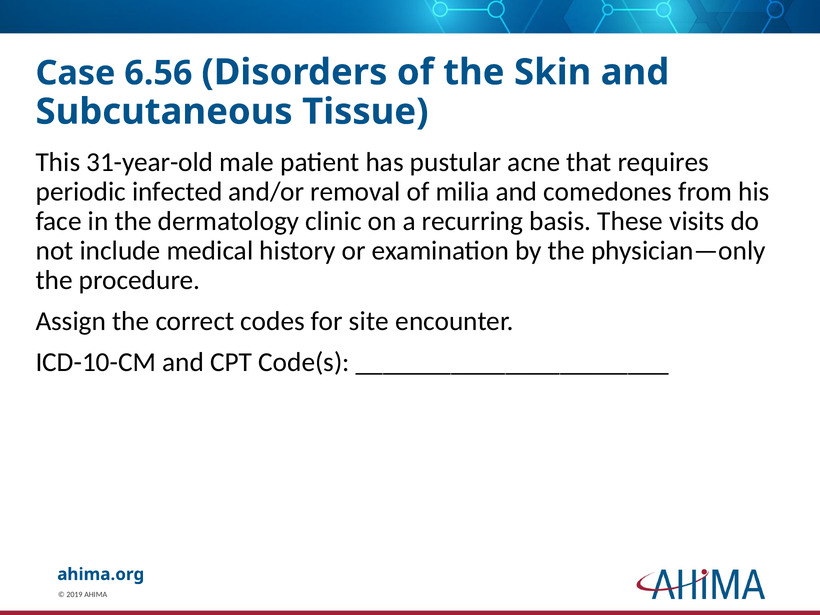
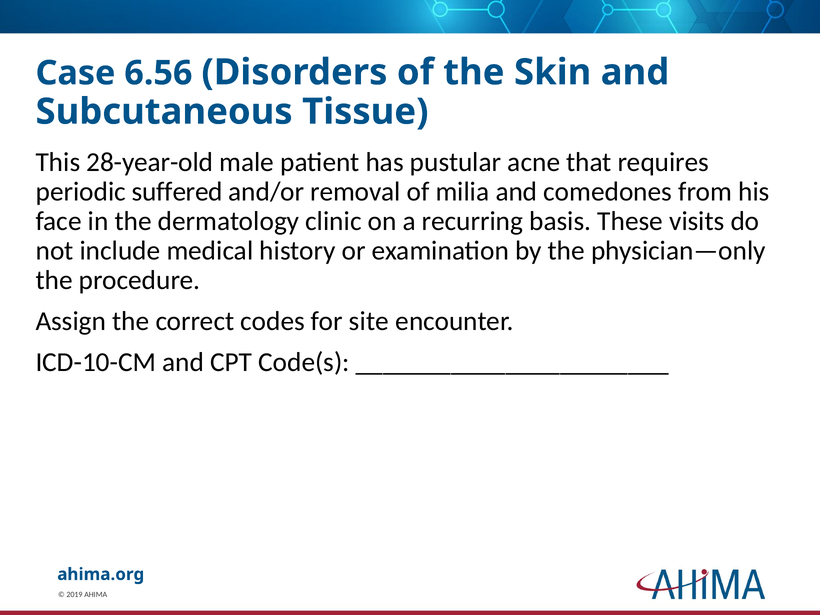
31-year-old: 31-year-old -> 28-year-old
infected: infected -> suffered
